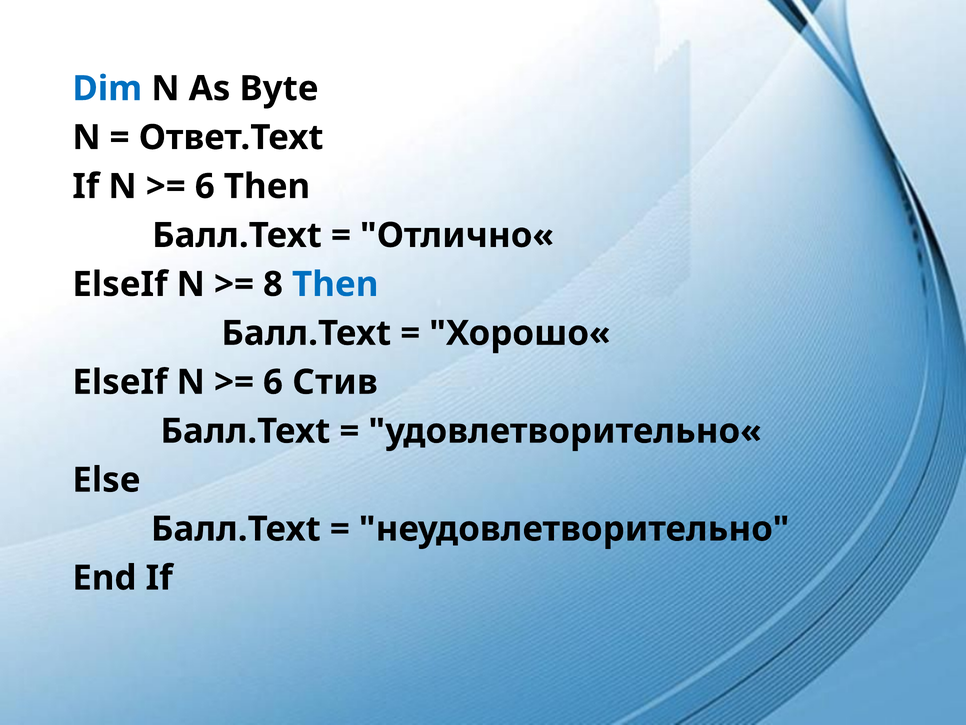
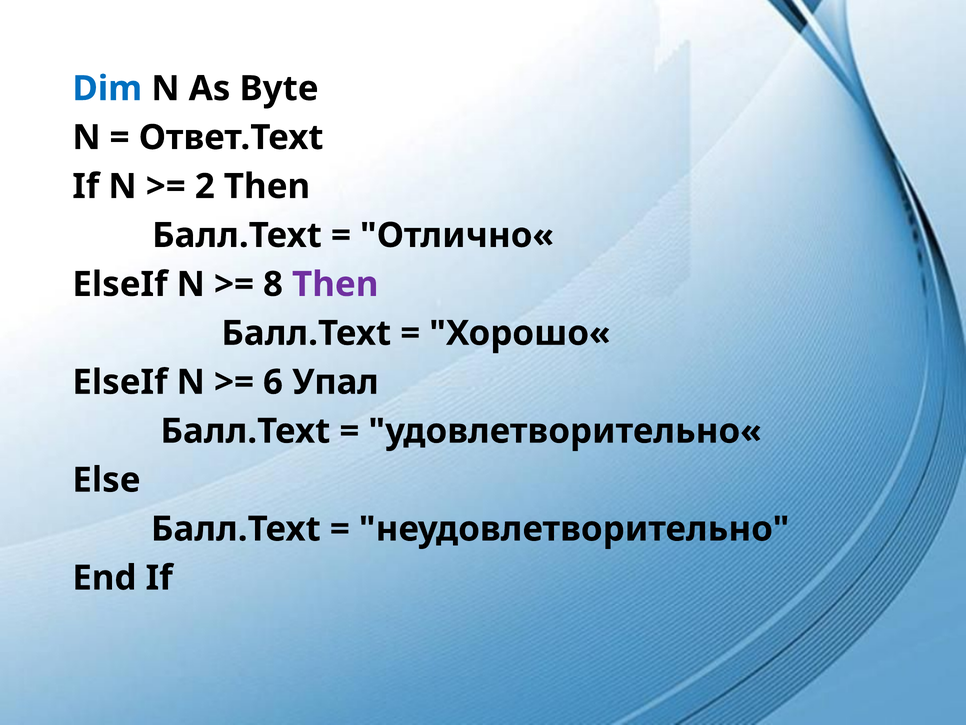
6 at (205, 186): 6 -> 2
Then at (335, 284) colour: blue -> purple
Стив: Стив -> Упал
